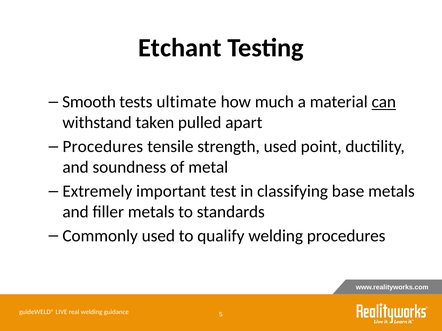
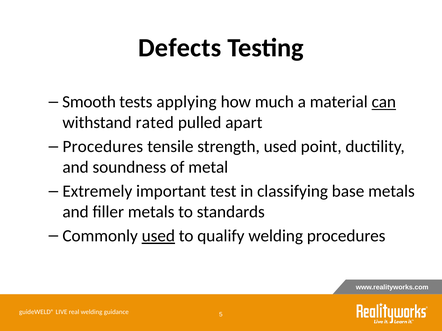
Etchant: Etchant -> Defects
ultimate: ultimate -> applying
taken: taken -> rated
used at (158, 236) underline: none -> present
